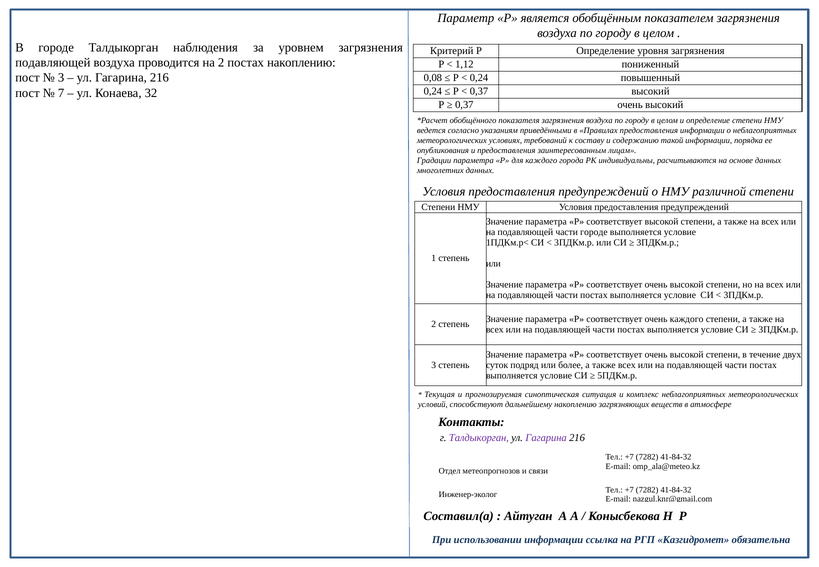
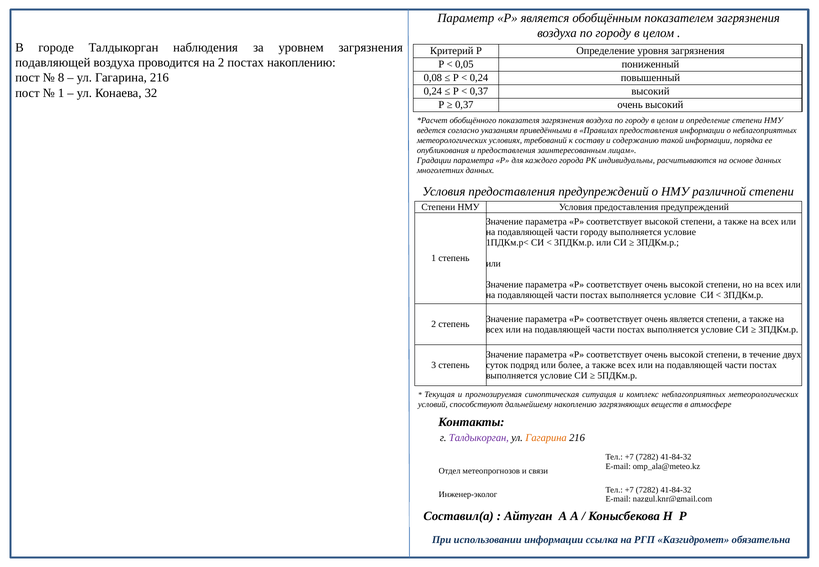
1,12: 1,12 -> 0,05
3 at (61, 78): 3 -> 8
7 at (61, 93): 7 -> 1
части городе: городе -> городу
очень каждого: каждого -> является
Гагарина at (546, 438) colour: purple -> orange
